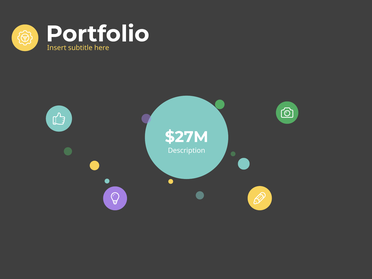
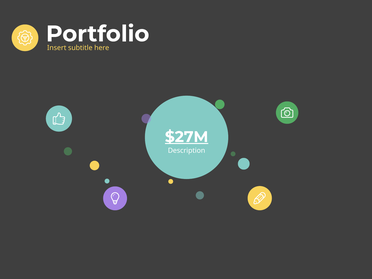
$27M underline: none -> present
